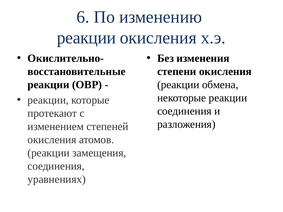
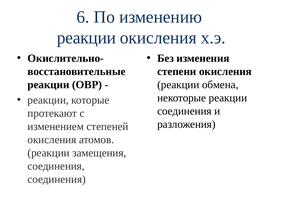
уравнениях at (57, 179): уравнениях -> соединения
